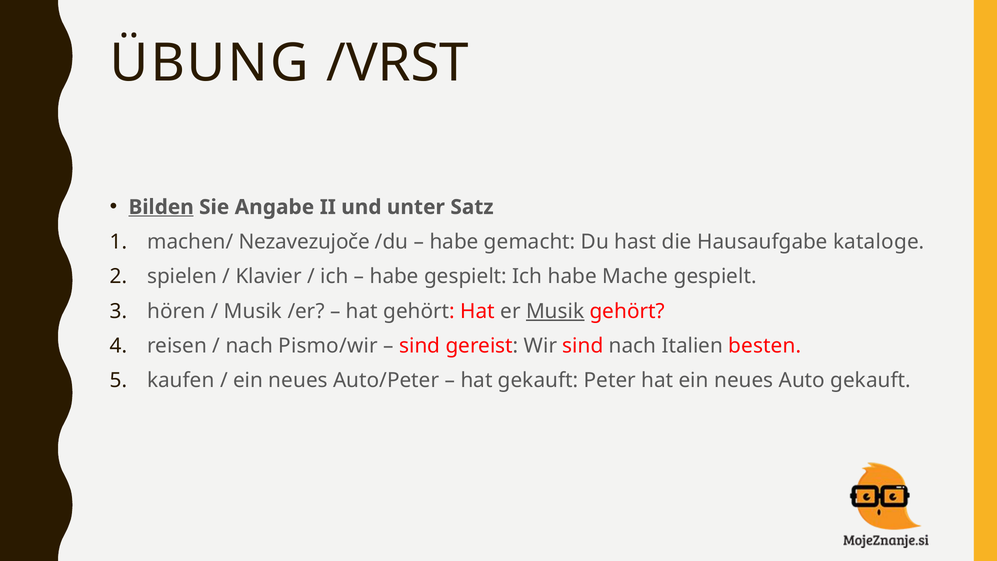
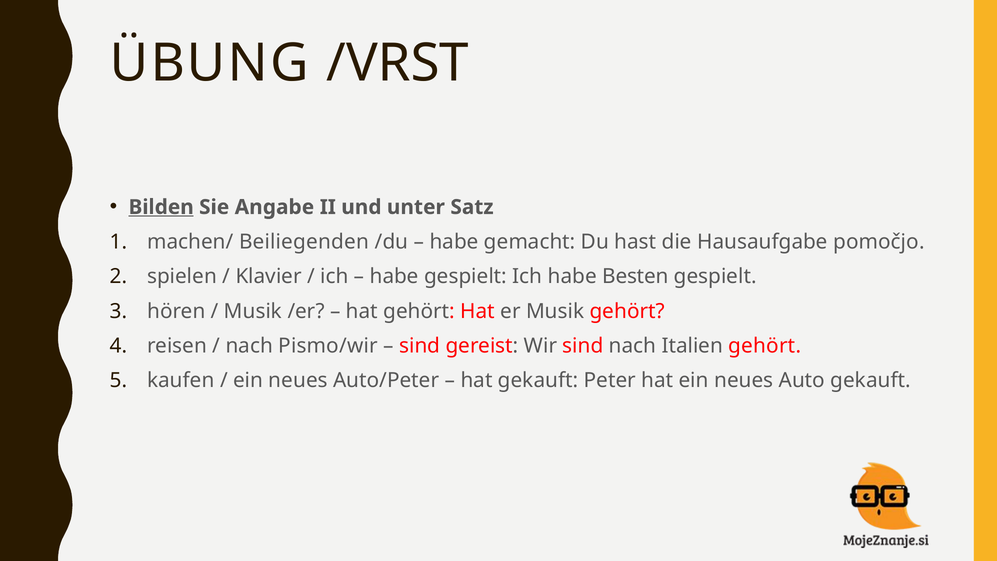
Nezavezujoče: Nezavezujoče -> Beiliegenden
kataloge: kataloge -> pomočjo
Mache: Mache -> Besten
Musik at (555, 311) underline: present -> none
Italien besten: besten -> gehört
